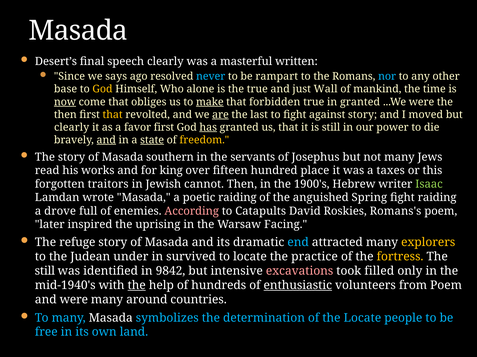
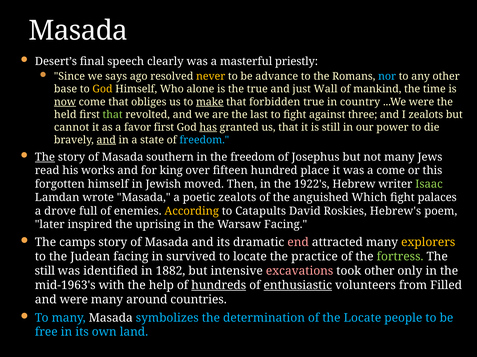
written: written -> priestly
never colour: light blue -> yellow
rampart: rampart -> advance
in granted: granted -> country
then at (65, 115): then -> held
that at (113, 115) colour: yellow -> light green
are underline: present -> none
against story: story -> three
I moved: moved -> zealots
clearly at (72, 127): clearly -> cannot
state underline: present -> none
freedom at (204, 140) colour: yellow -> light blue
The at (45, 157) underline: none -> present
the servants: servants -> freedom
a taxes: taxes -> come
forgotten traitors: traitors -> himself
cannot: cannot -> moved
1900's: 1900's -> 1922's
poetic raiding: raiding -> zealots
Spring: Spring -> Which
fight raiding: raiding -> palaces
According colour: pink -> yellow
Romans's: Romans's -> Hebrew's
refuge: refuge -> camps
end colour: light blue -> pink
Judean under: under -> facing
fortress colour: yellow -> light green
9842: 9842 -> 1882
took filled: filled -> other
mid-1940's: mid-1940's -> mid-1963's
the at (137, 286) underline: present -> none
hundreds underline: none -> present
from Poem: Poem -> Filled
